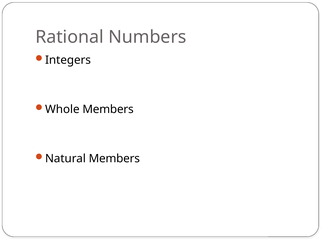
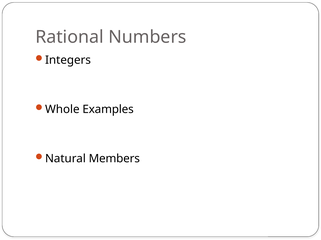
Whole Members: Members -> Examples
